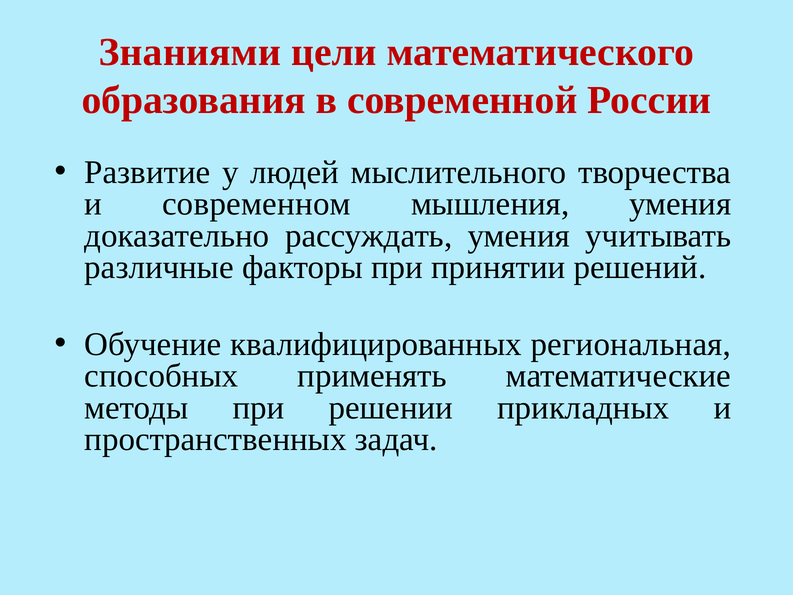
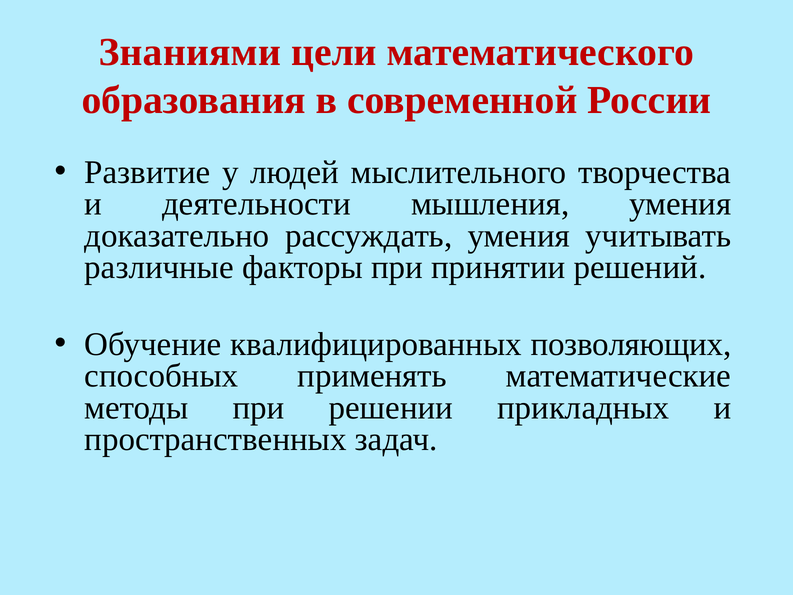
современном: современном -> деятельности
региональная: региональная -> позволяющих
